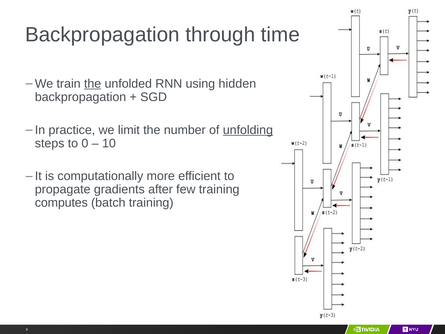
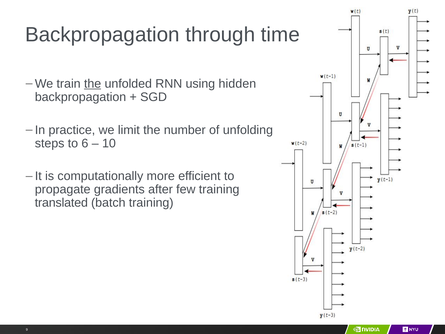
unfolding underline: present -> none
0: 0 -> 6
computes: computes -> translated
